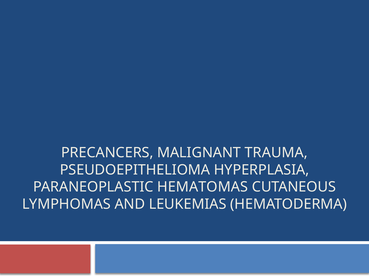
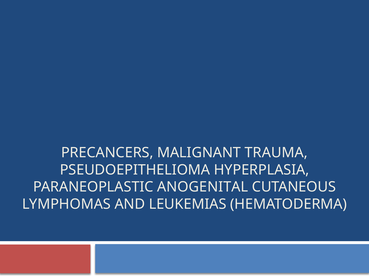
HEMATOMAS: HEMATOMAS -> ANOGENITAL
